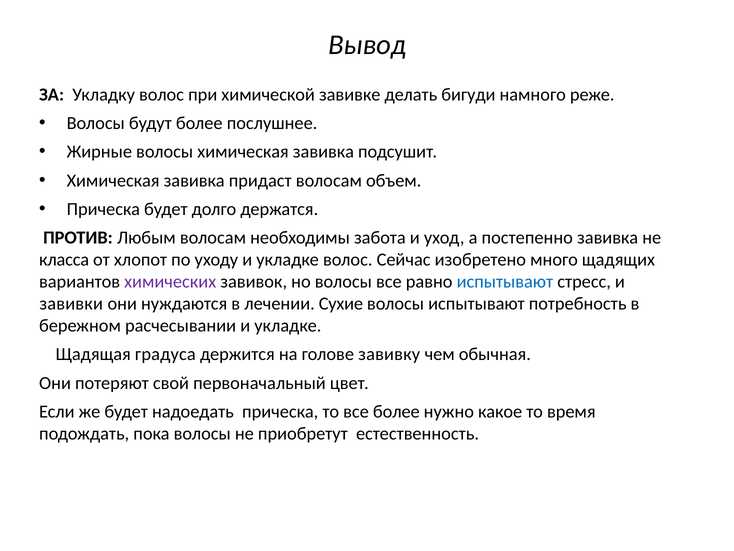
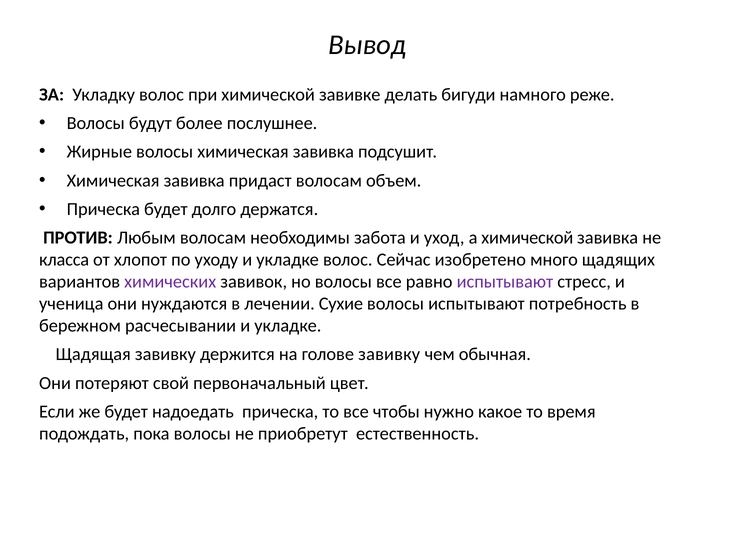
а постепенно: постепенно -> химической
испытывают at (505, 281) colour: blue -> purple
завивки: завивки -> ученица
Щадящая градуса: градуса -> завивку
все более: более -> чтобы
